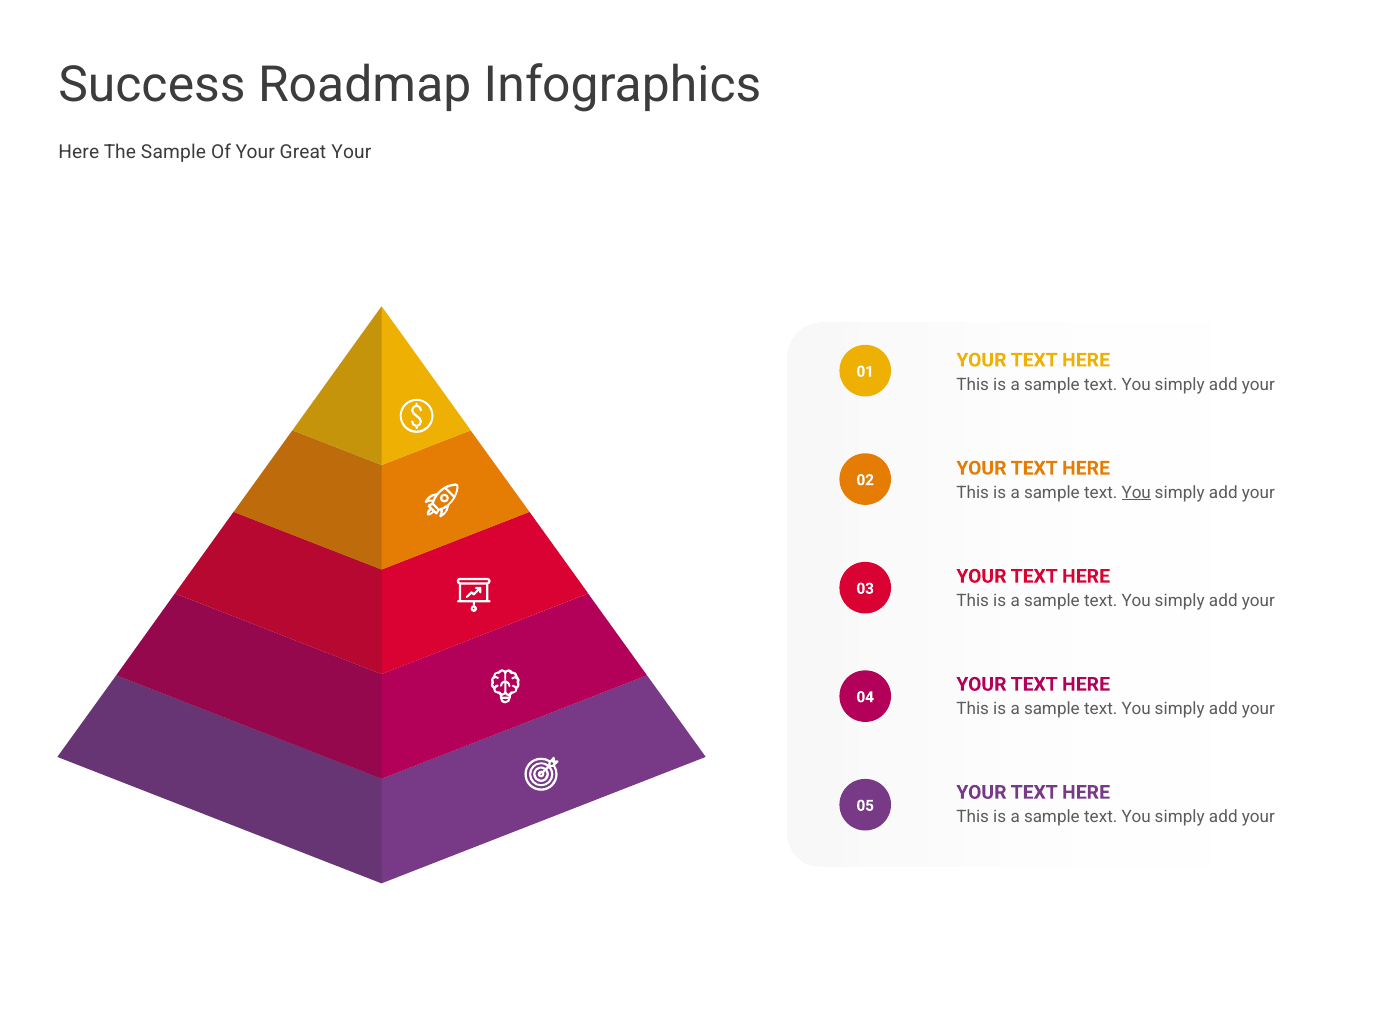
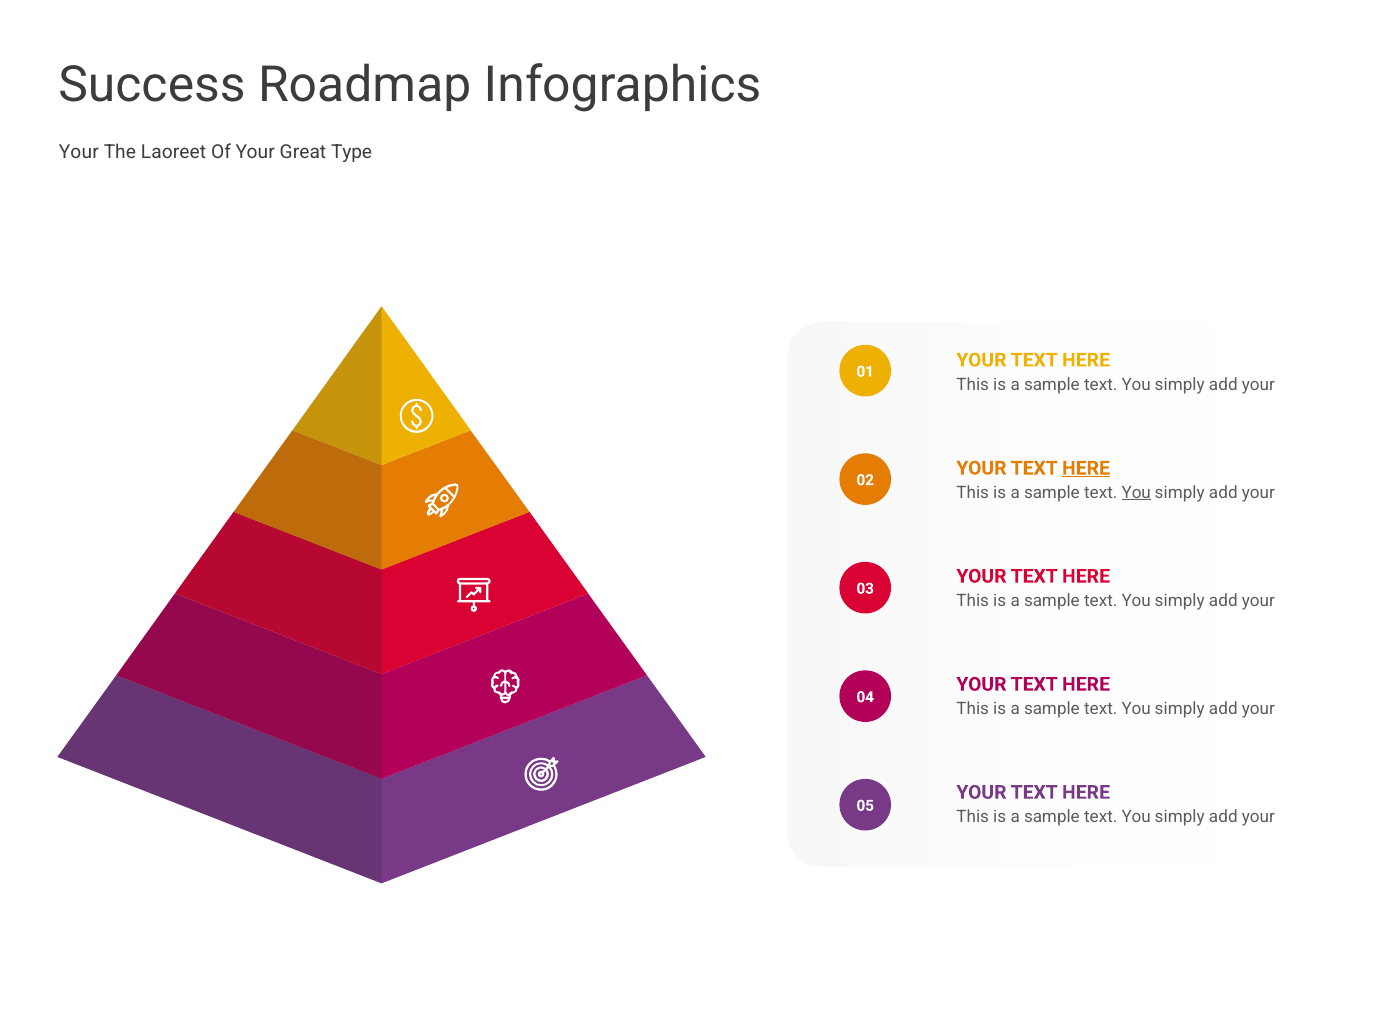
Here at (79, 152): Here -> Your
The Sample: Sample -> Laoreet
Great Your: Your -> Type
HERE at (1086, 468) underline: none -> present
